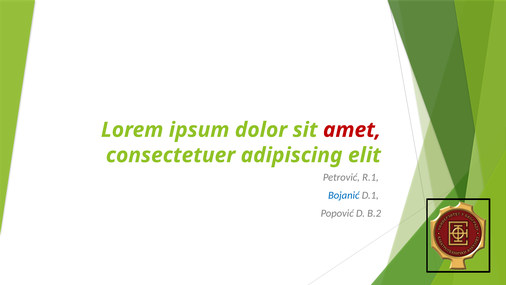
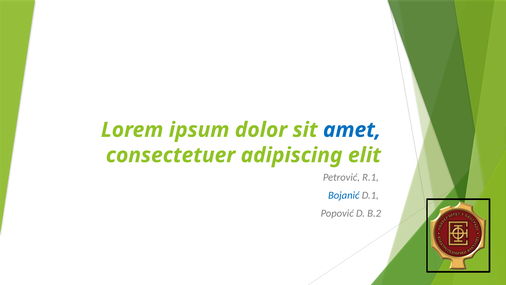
amet colour: red -> blue
